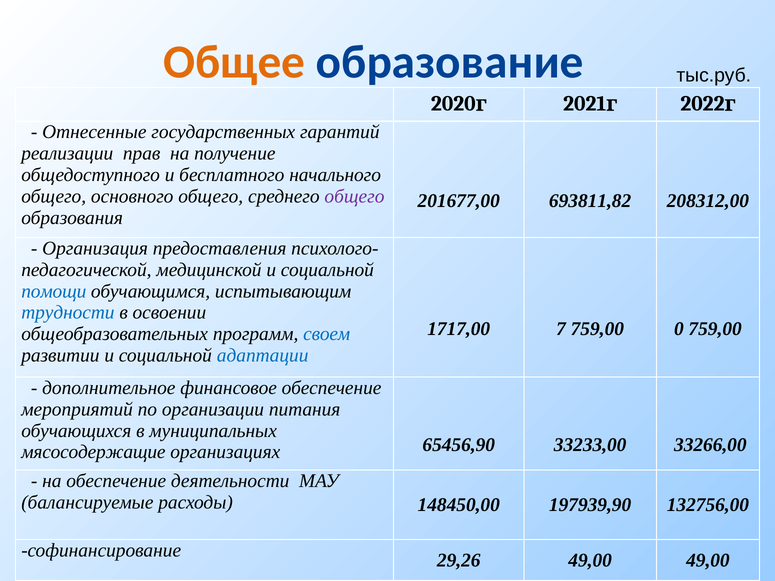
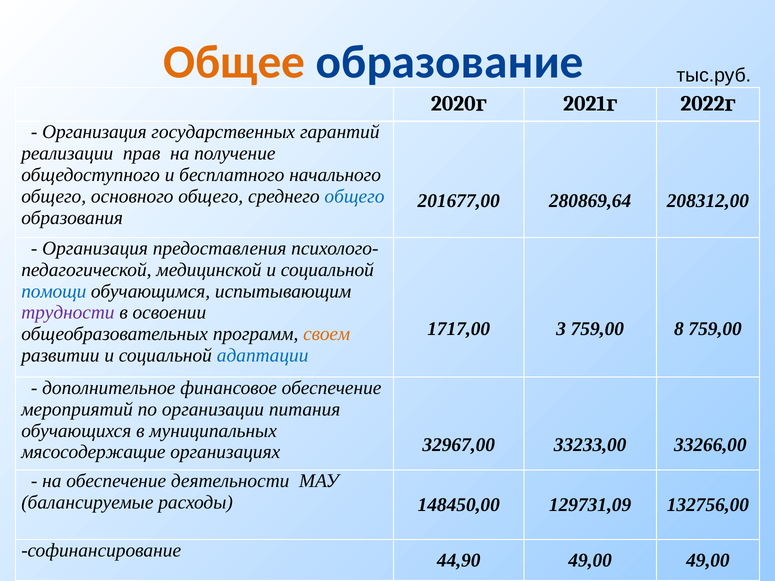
Отнесенные at (94, 132): Отнесенные -> Организация
общего at (354, 196) colour: purple -> blue
693811,82: 693811,82 -> 280869,64
трудности colour: blue -> purple
7: 7 -> 3
0: 0 -> 8
своем colour: blue -> orange
65456,90: 65456,90 -> 32967,00
197939,90: 197939,90 -> 129731,09
29,26: 29,26 -> 44,90
